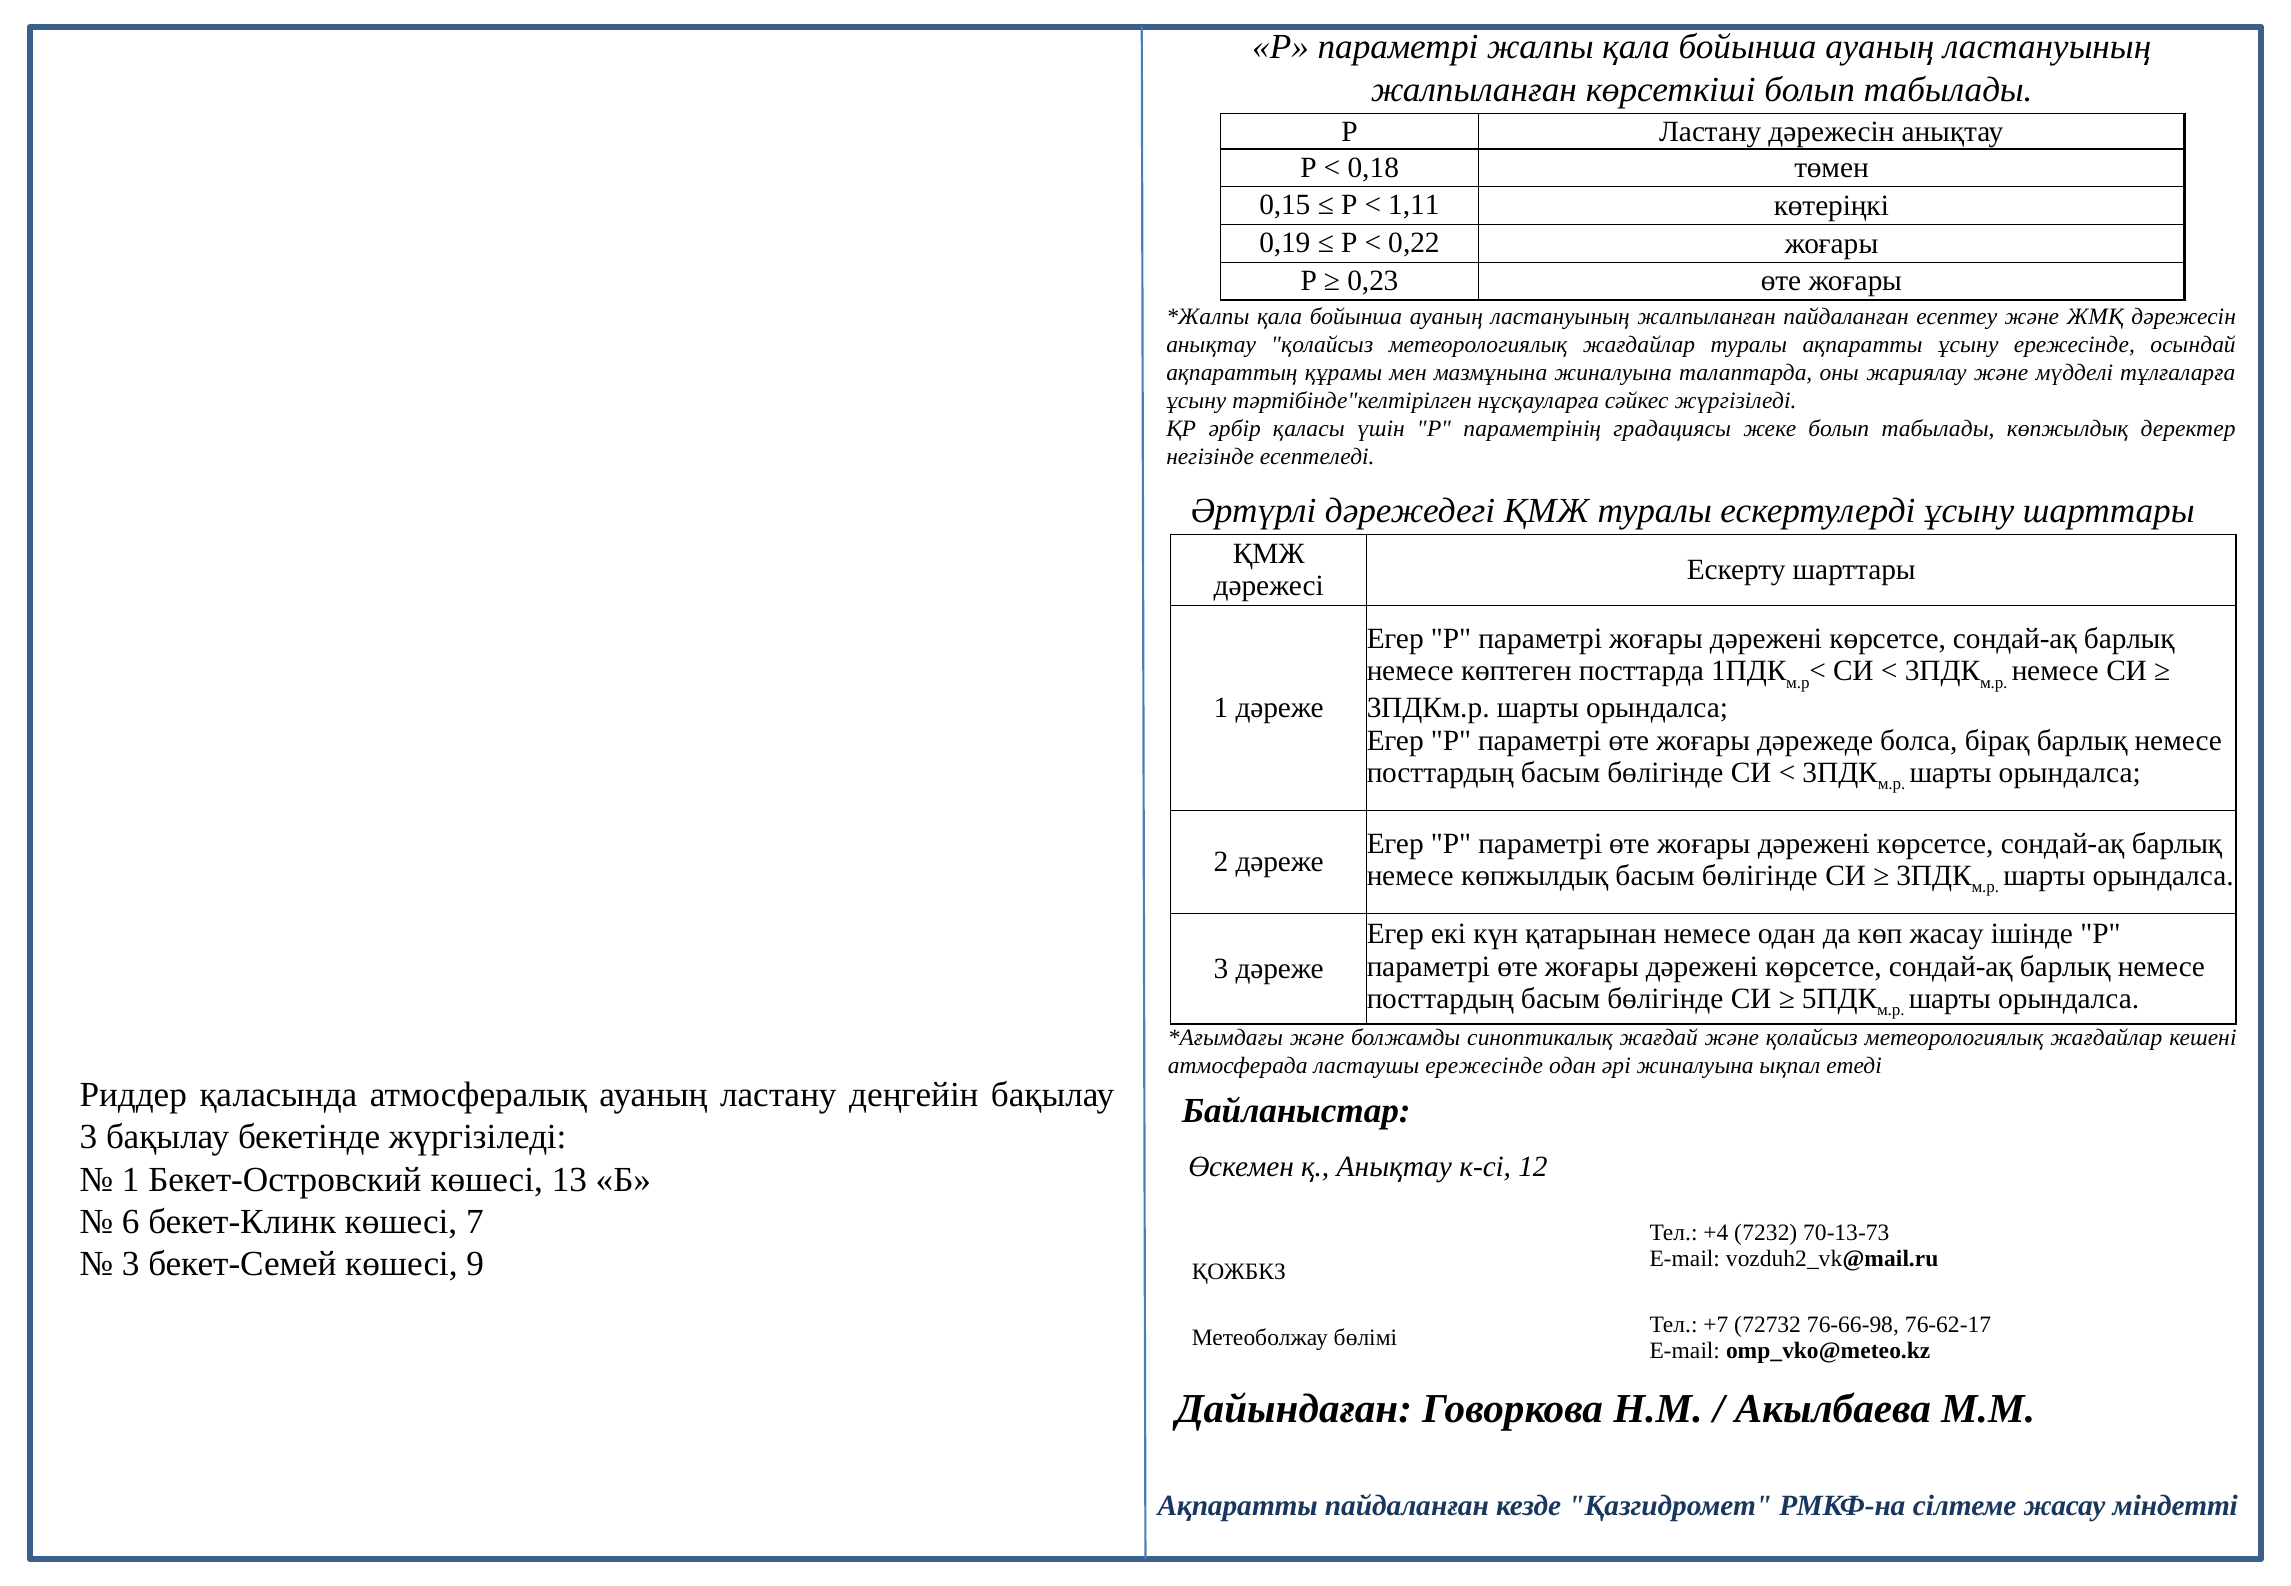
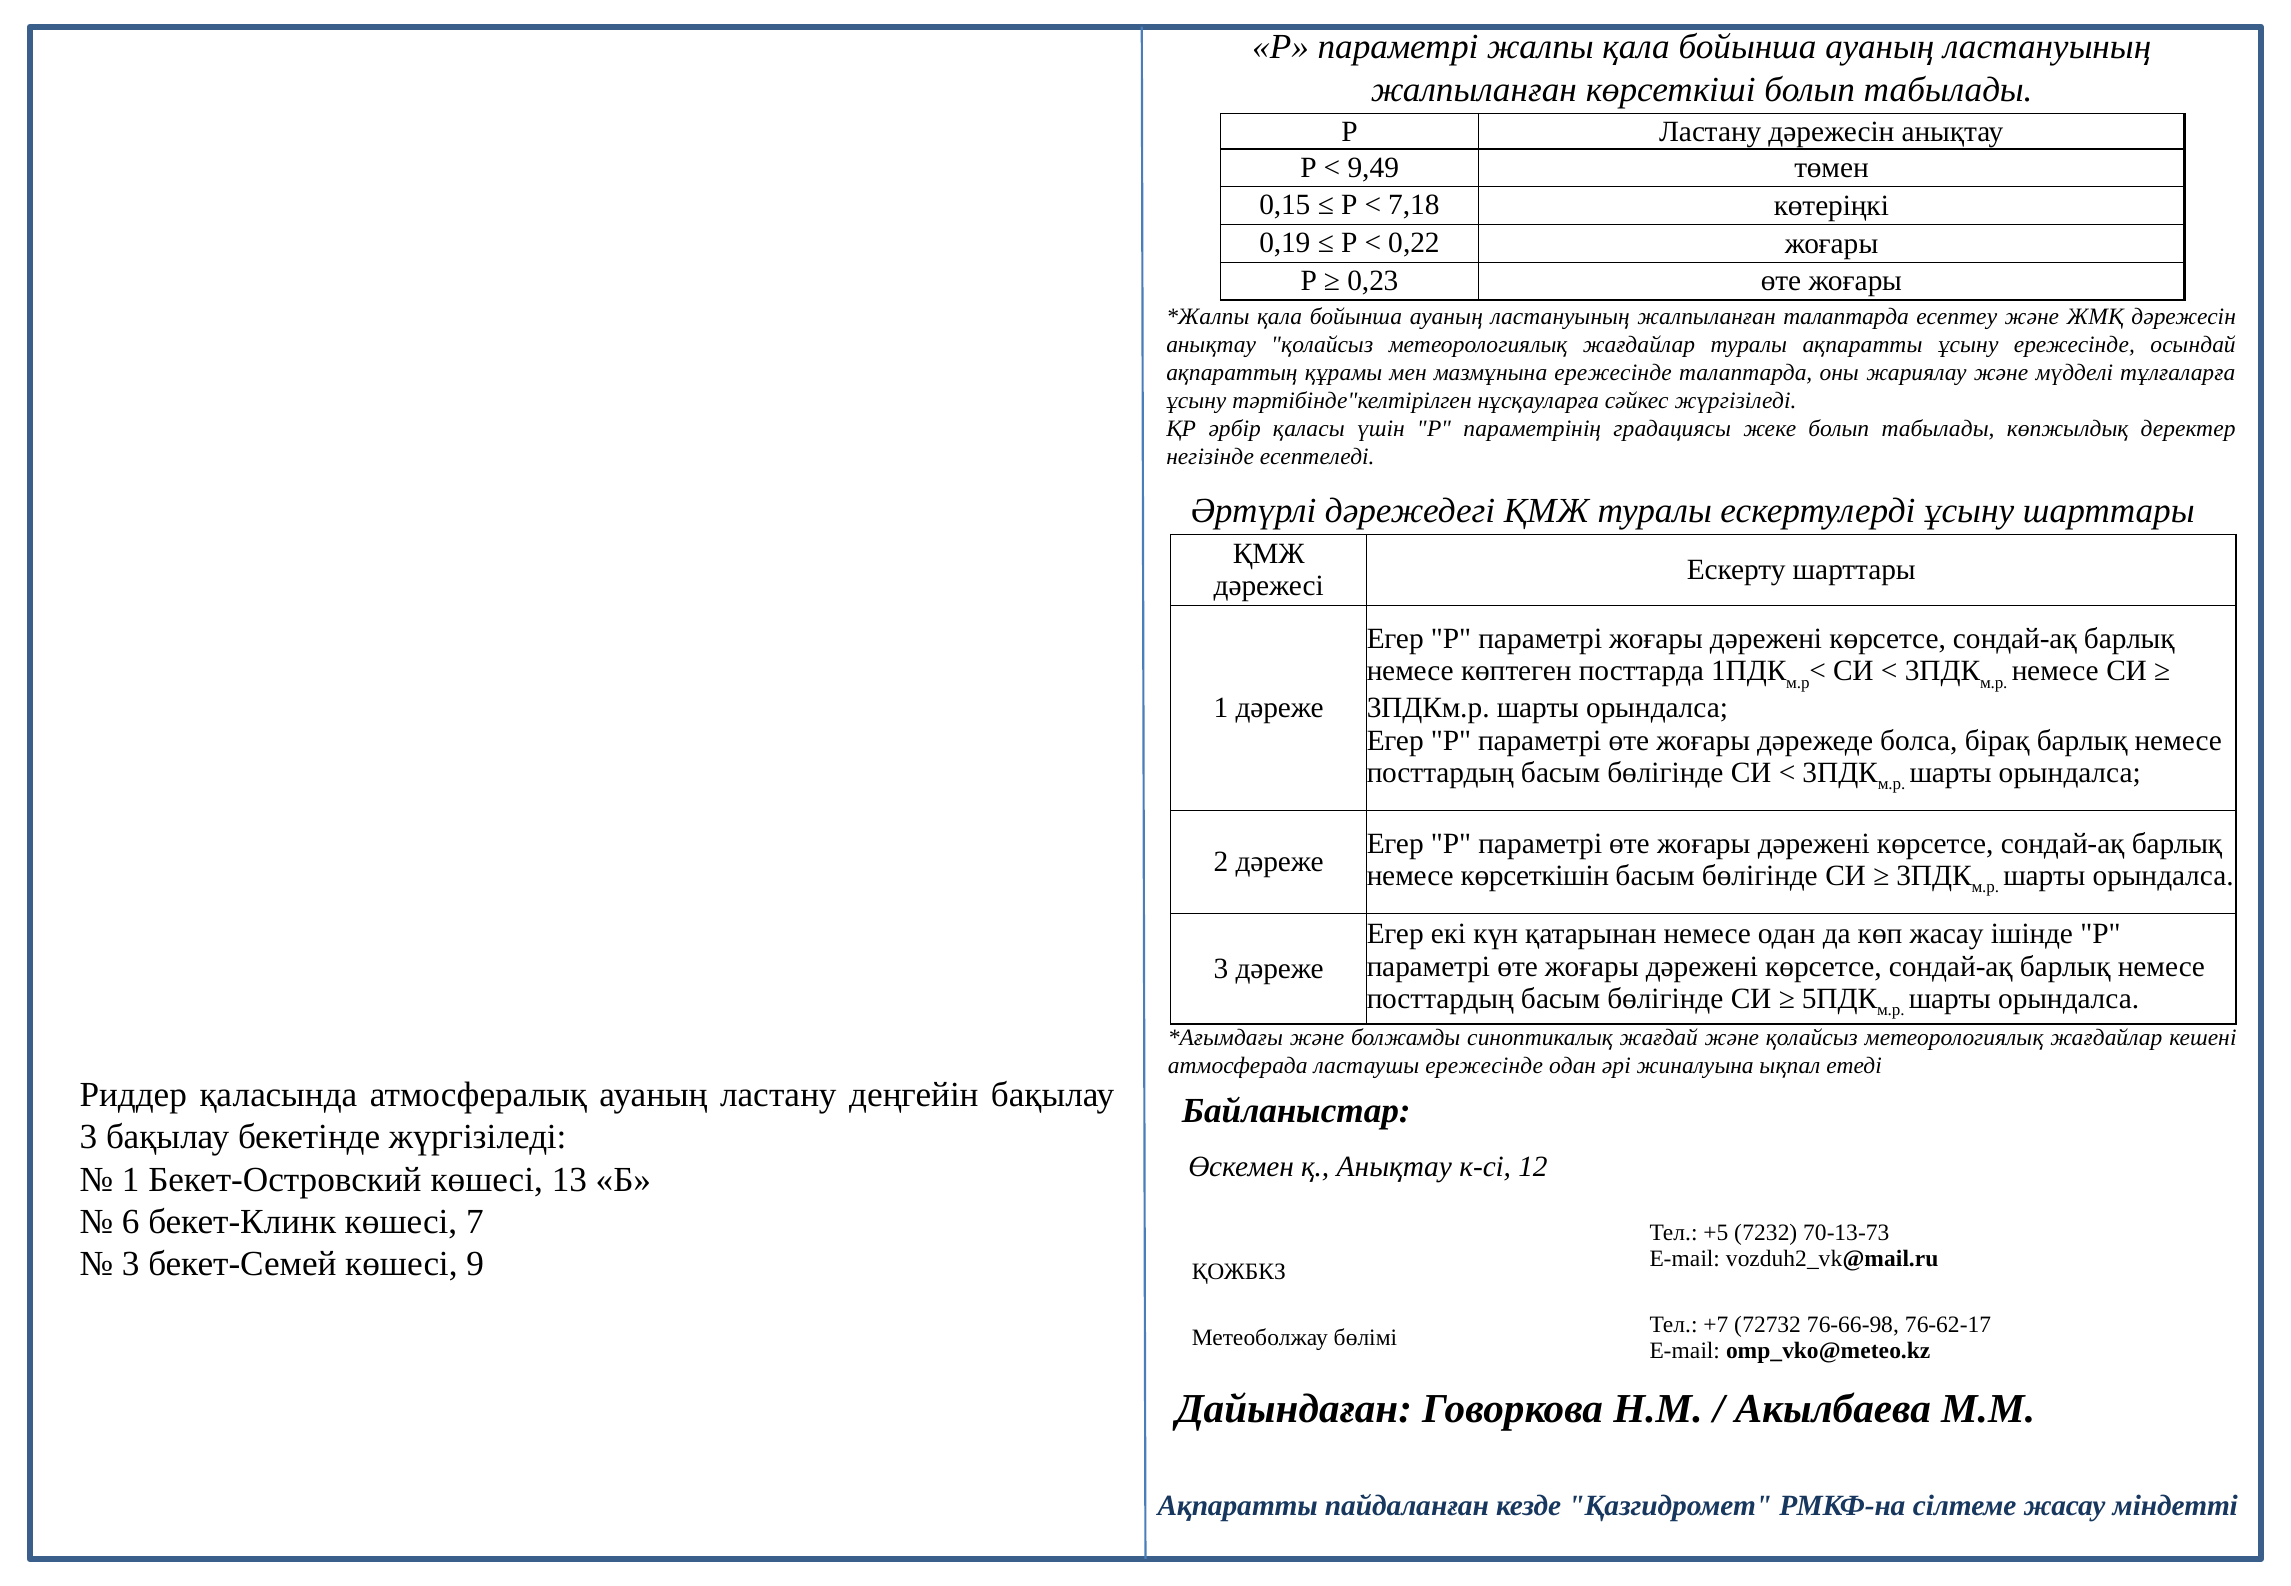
0,18: 0,18 -> 9,49
1,11: 1,11 -> 7,18
жалпыланған пайдаланған: пайдаланған -> талаптарда
мазмұнына жиналуына: жиналуына -> ережесінде
немесе көпжылдық: көпжылдық -> көрсеткішін
+4: +4 -> +5
